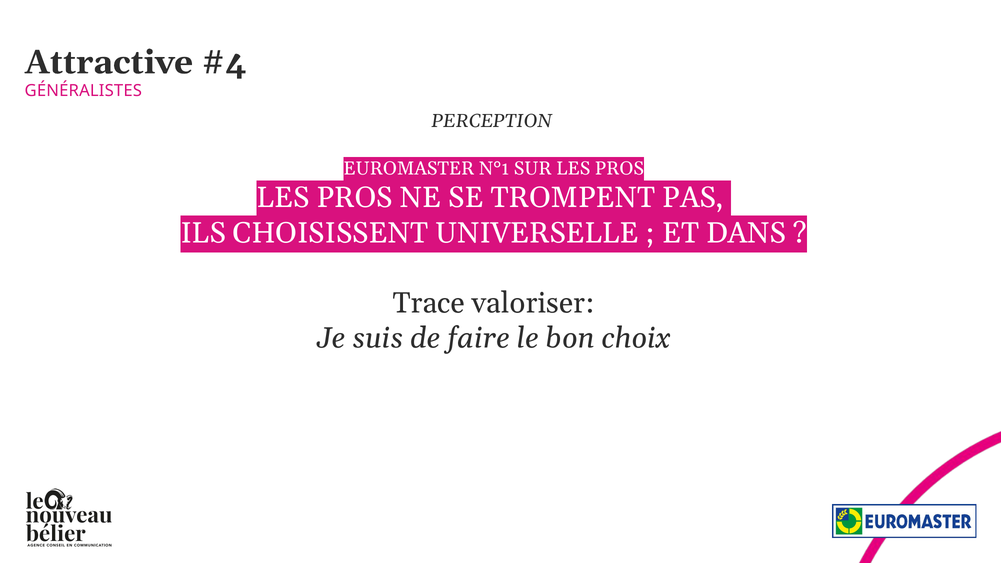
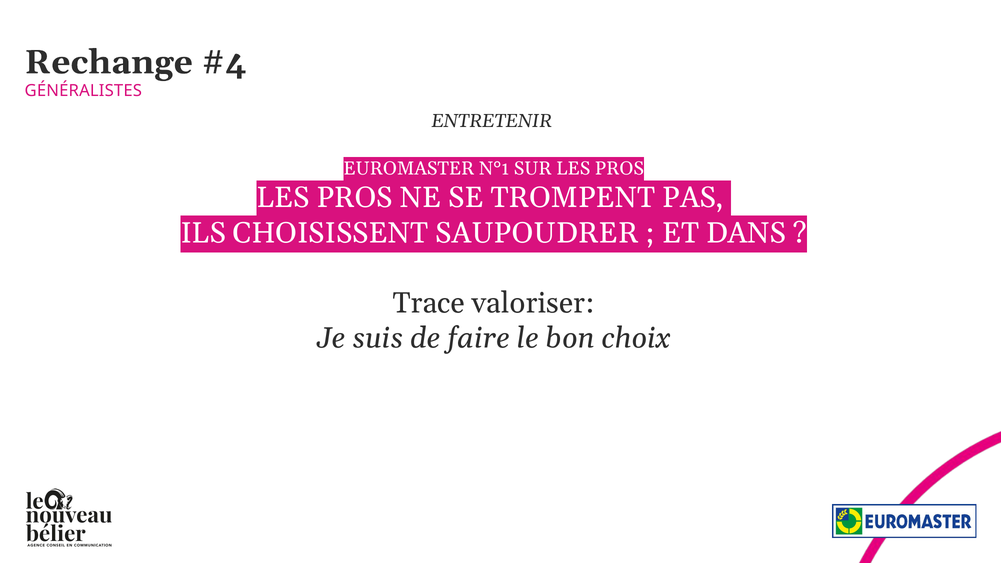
Attractive: Attractive -> Rechange
PERCEPTION: PERCEPTION -> ENTRETENIR
UNIVERSELLE: UNIVERSELLE -> SAUPOUDRER
